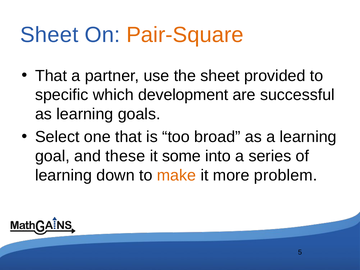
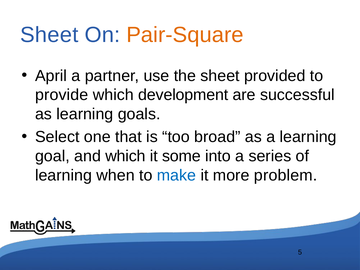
That at (51, 76): That -> April
specific: specific -> provide
and these: these -> which
down: down -> when
make colour: orange -> blue
